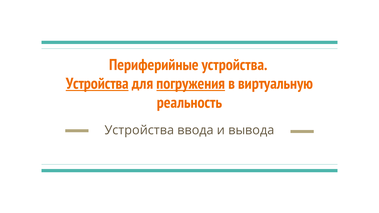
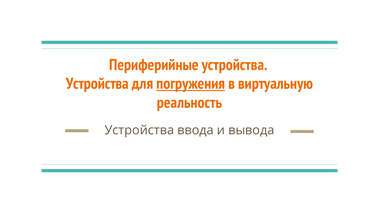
Устройства at (97, 84) underline: present -> none
